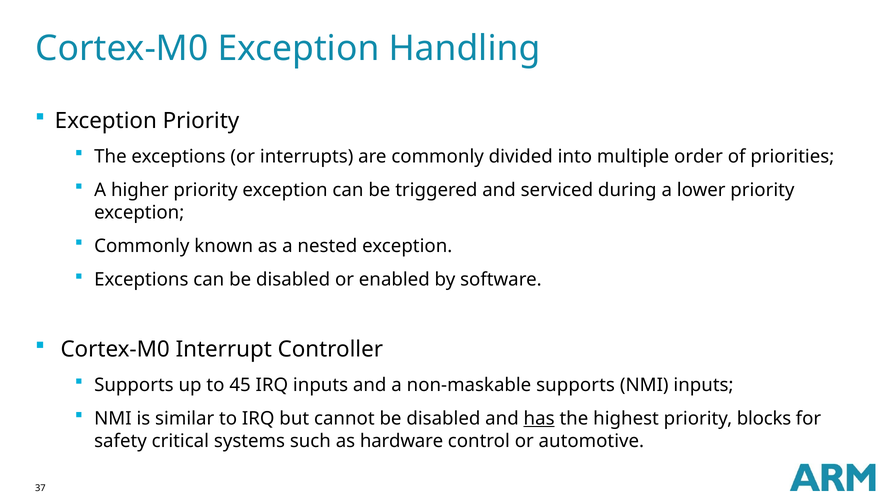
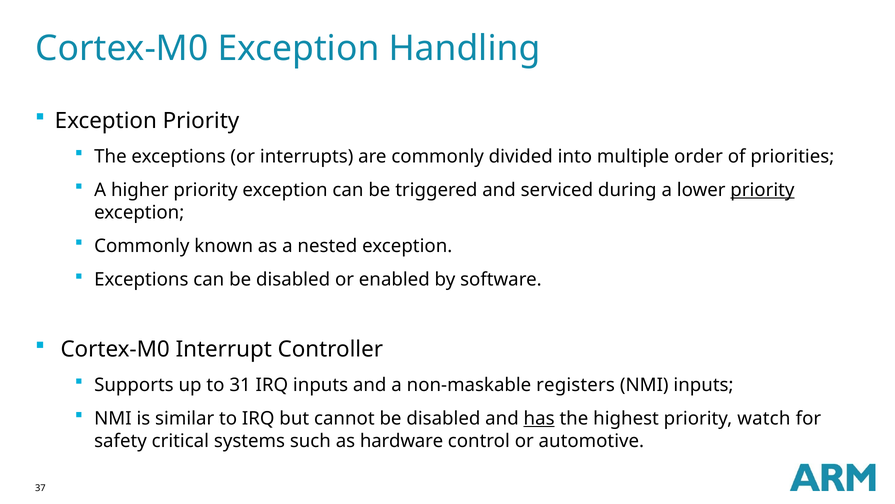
priority at (762, 190) underline: none -> present
45: 45 -> 31
non-maskable supports: supports -> registers
blocks: blocks -> watch
